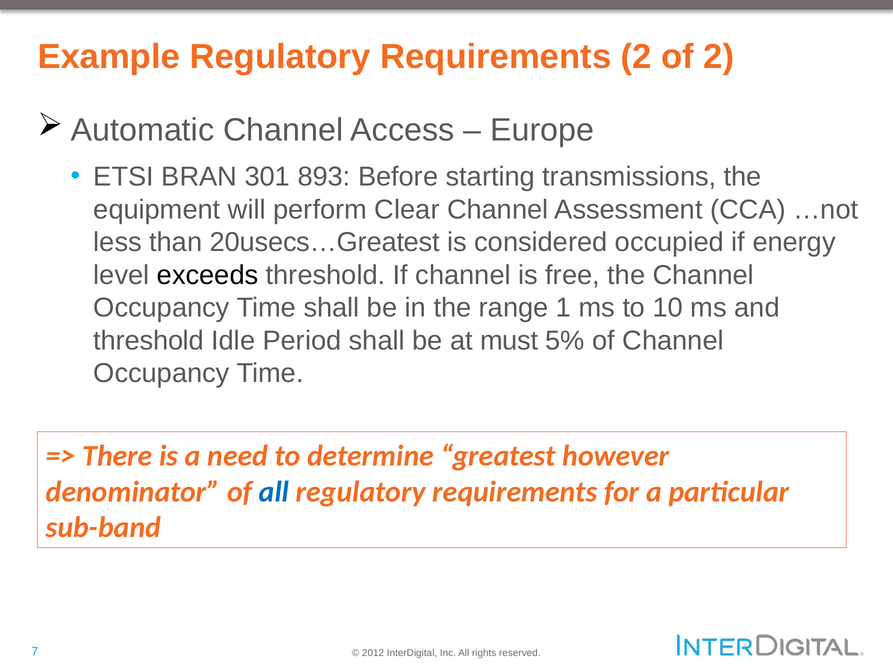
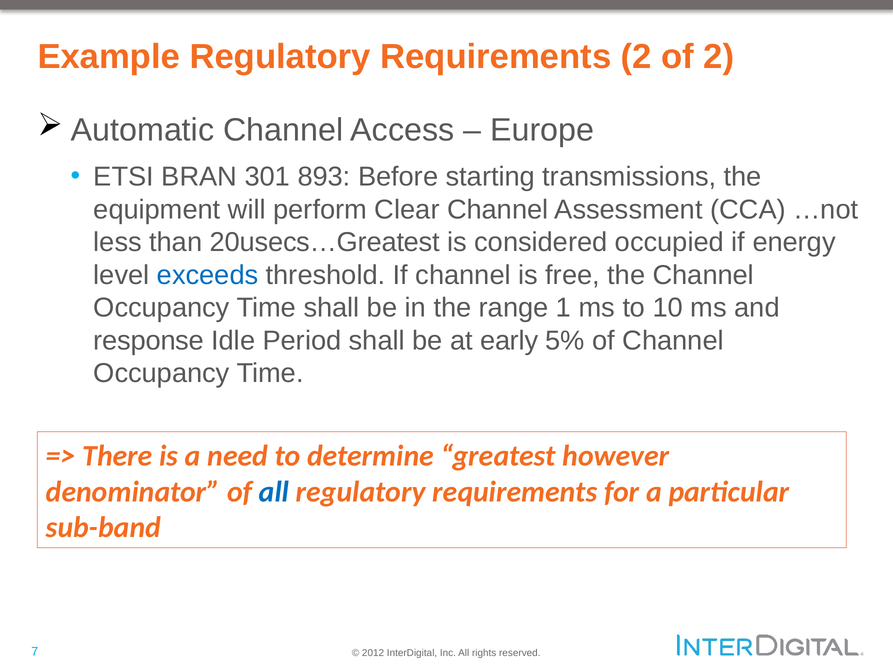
exceeds colour: black -> blue
threshold at (149, 340): threshold -> response
must: must -> early
